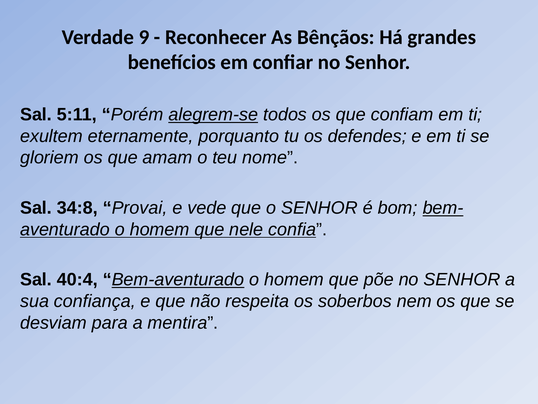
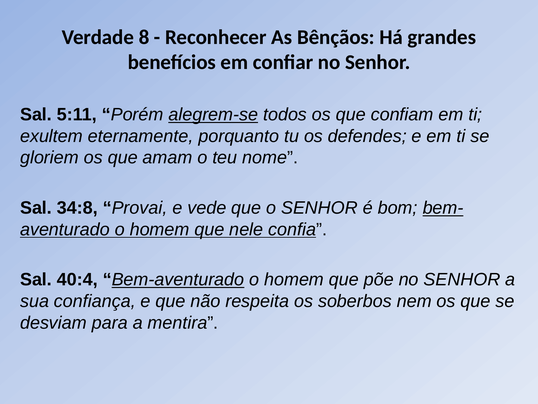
9: 9 -> 8
